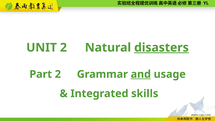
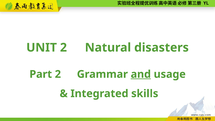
disasters underline: present -> none
